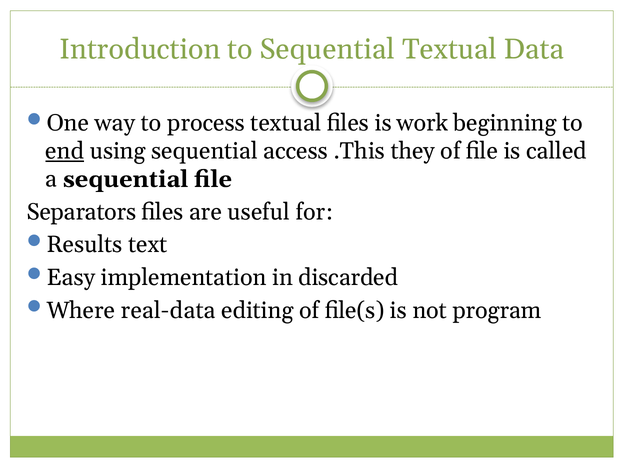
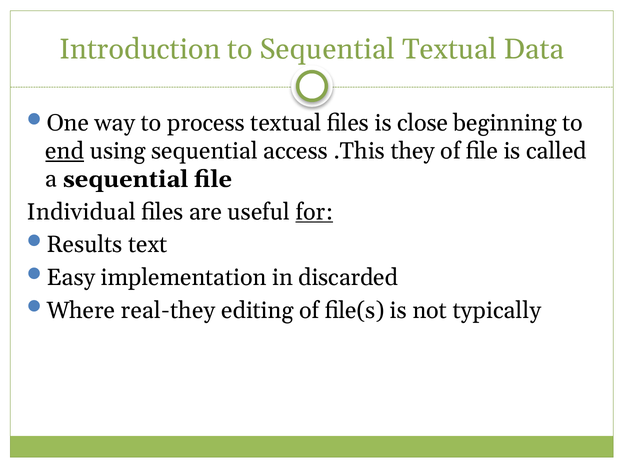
work: work -> close
Separators: Separators -> Individual
for underline: none -> present
real-data: real-data -> real-they
program: program -> typically
